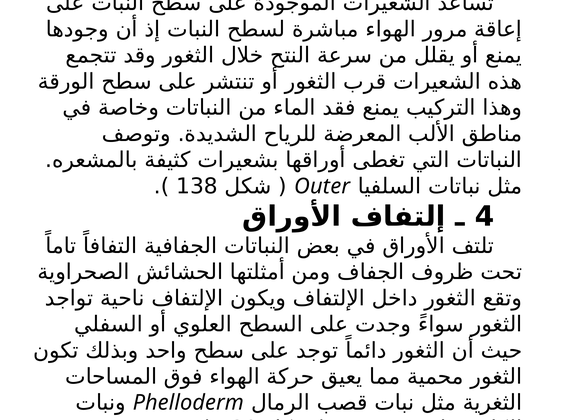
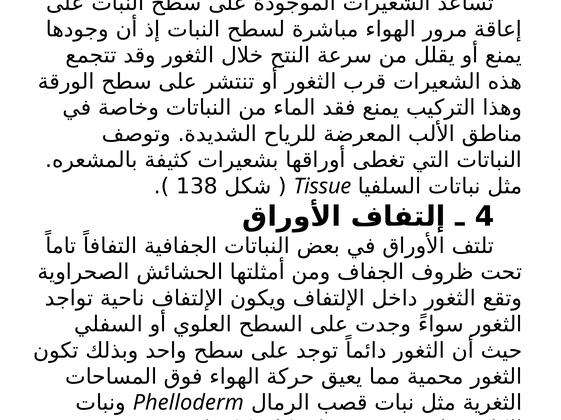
Outer: Outer -> Tissue
